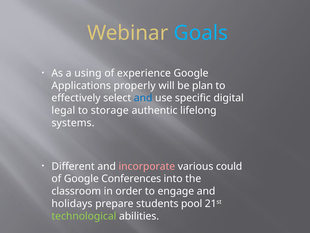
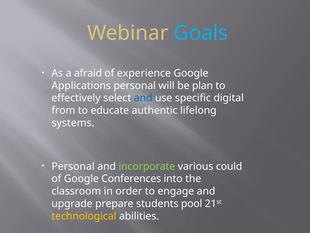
using: using -> afraid
Applications properly: properly -> personal
legal: legal -> from
storage: storage -> educate
Different at (73, 166): Different -> Personal
incorporate colour: pink -> light green
holidays: holidays -> upgrade
technological colour: light green -> yellow
